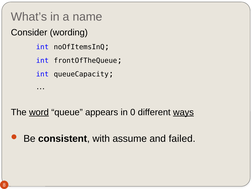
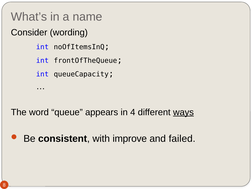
word underline: present -> none
0: 0 -> 4
assume: assume -> improve
